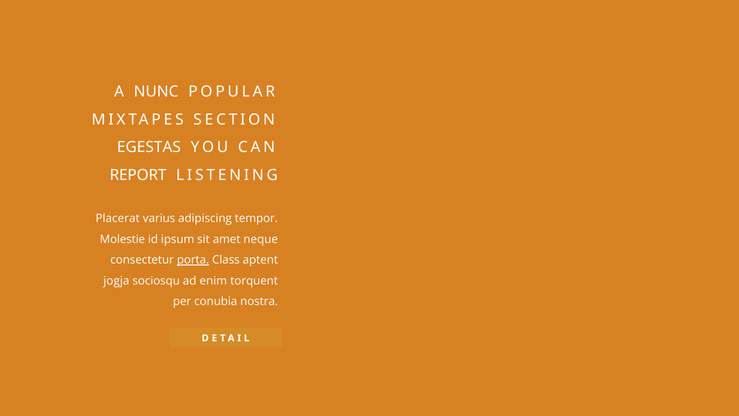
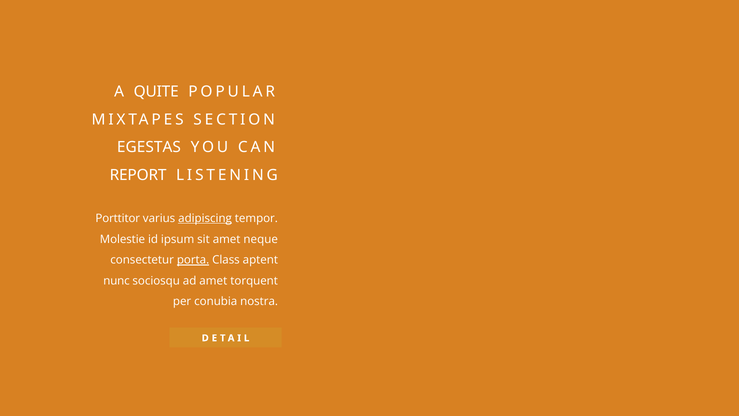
NUNC: NUNC -> QUITE
Placerat: Placerat -> Porttitor
adipiscing underline: none -> present
jogja: jogja -> nunc
ad enim: enim -> amet
